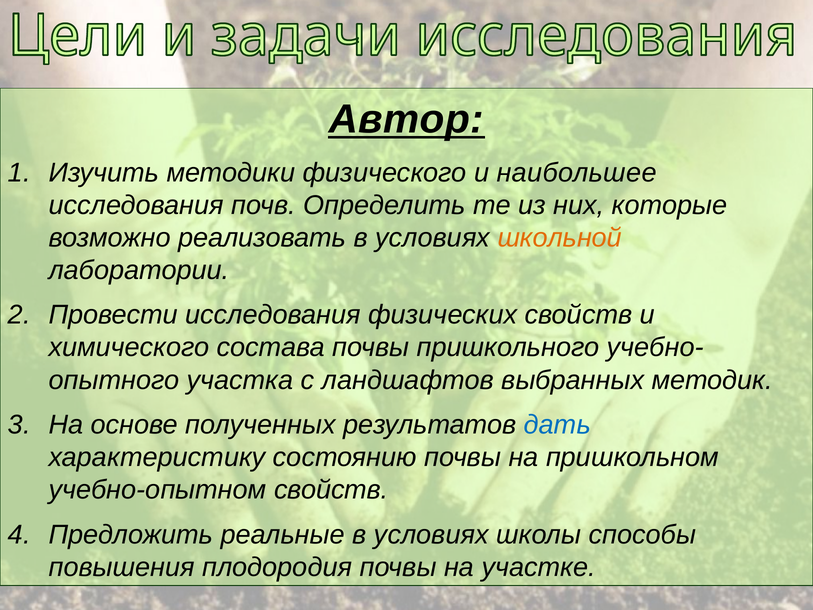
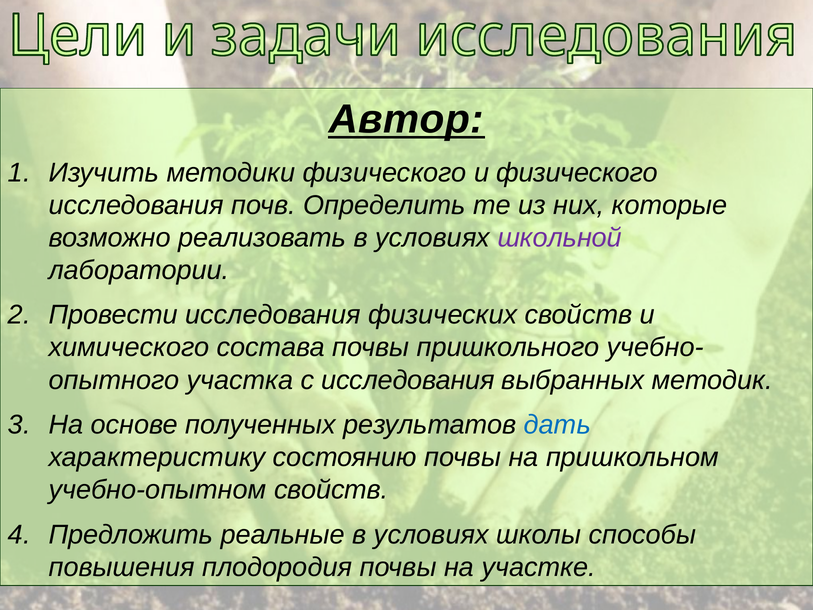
и наибольшее: наибольшее -> физического
школьной colour: orange -> purple
с ландшафтов: ландшафтов -> исследования
